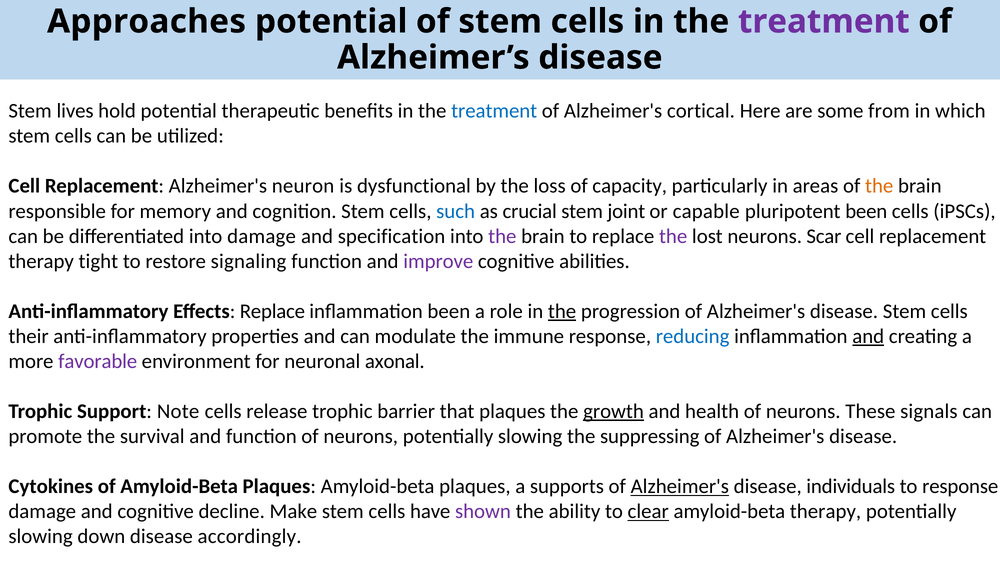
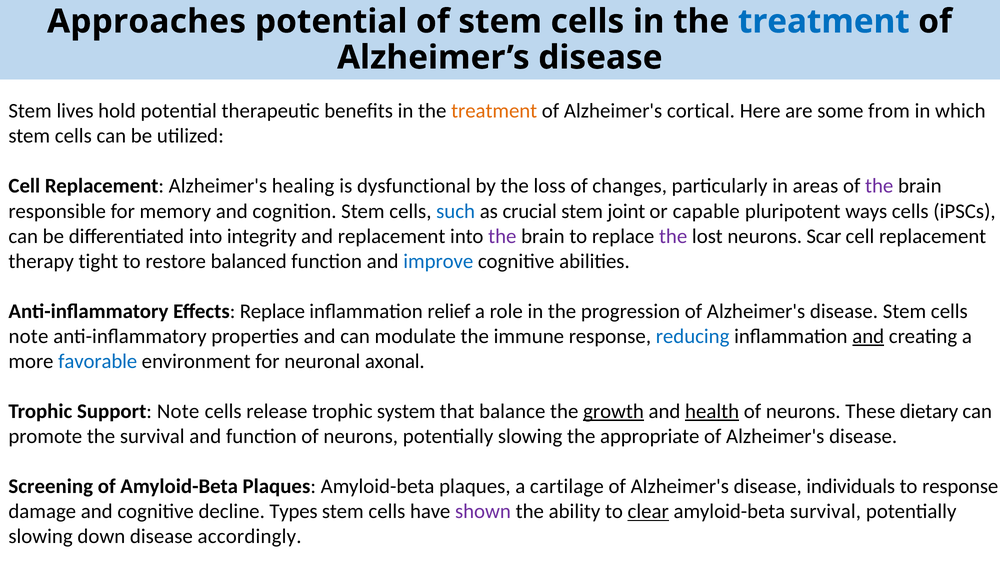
treatment at (824, 22) colour: purple -> blue
treatment at (494, 111) colour: blue -> orange
neuron: neuron -> healing
capacity: capacity -> changes
the at (879, 186) colour: orange -> purple
pluripotent been: been -> ways
into damage: damage -> integrity
and specification: specification -> replacement
signaling: signaling -> balanced
improve colour: purple -> blue
inflammation been: been -> relief
the at (562, 311) underline: present -> none
their at (29, 336): their -> note
favorable colour: purple -> blue
barrier: barrier -> system
that plaques: plaques -> balance
health underline: none -> present
signals: signals -> dietary
suppressing: suppressing -> appropriate
Cytokines: Cytokines -> Screening
supports: supports -> cartilage
Alzheimer's at (680, 486) underline: present -> none
Make: Make -> Types
amyloid-beta therapy: therapy -> survival
